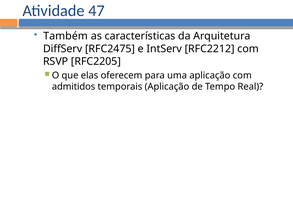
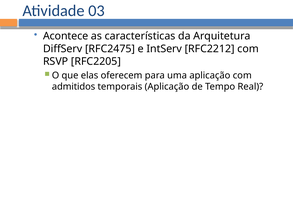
47: 47 -> 03
Também: Também -> Acontece
